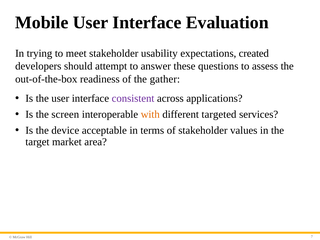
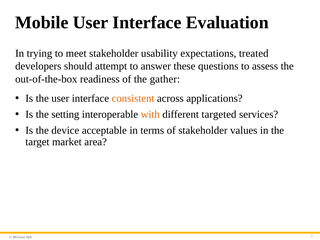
created: created -> treated
consistent colour: purple -> orange
screen: screen -> setting
